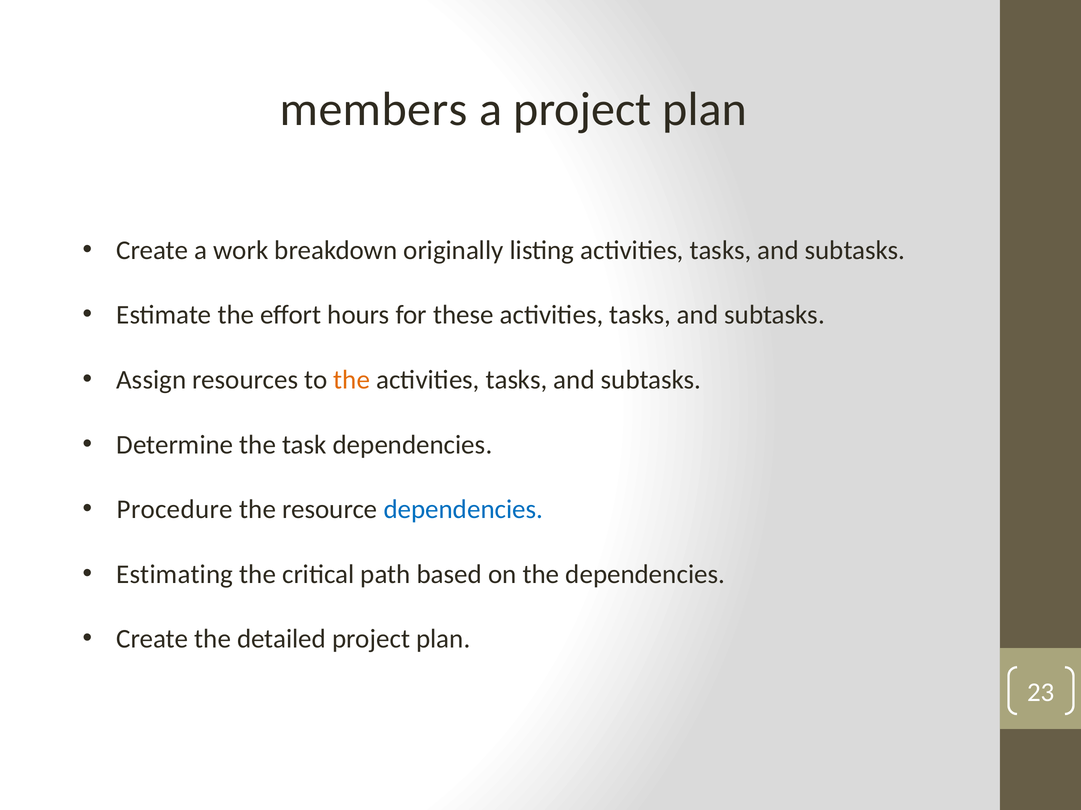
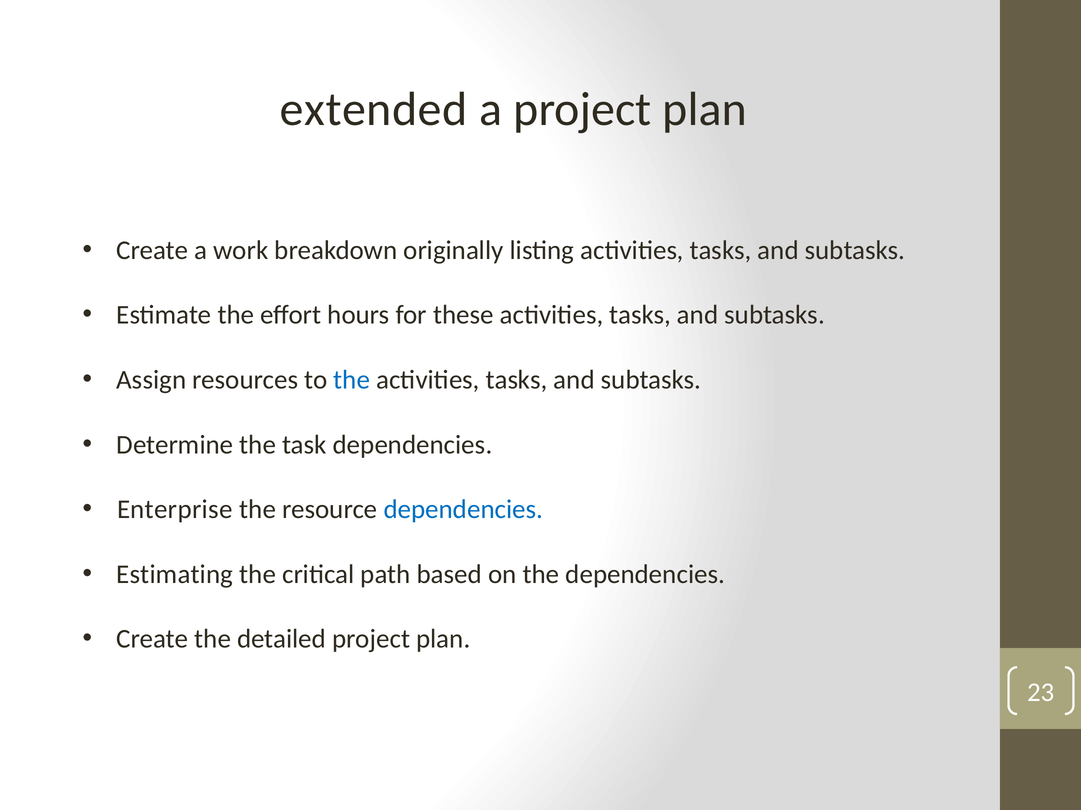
members: members -> extended
the at (352, 380) colour: orange -> blue
Procedure: Procedure -> Enterprise
